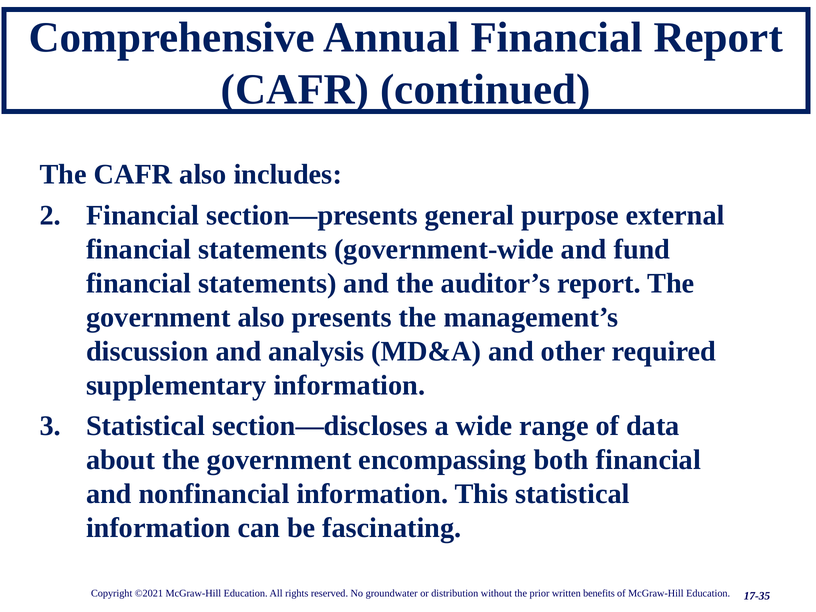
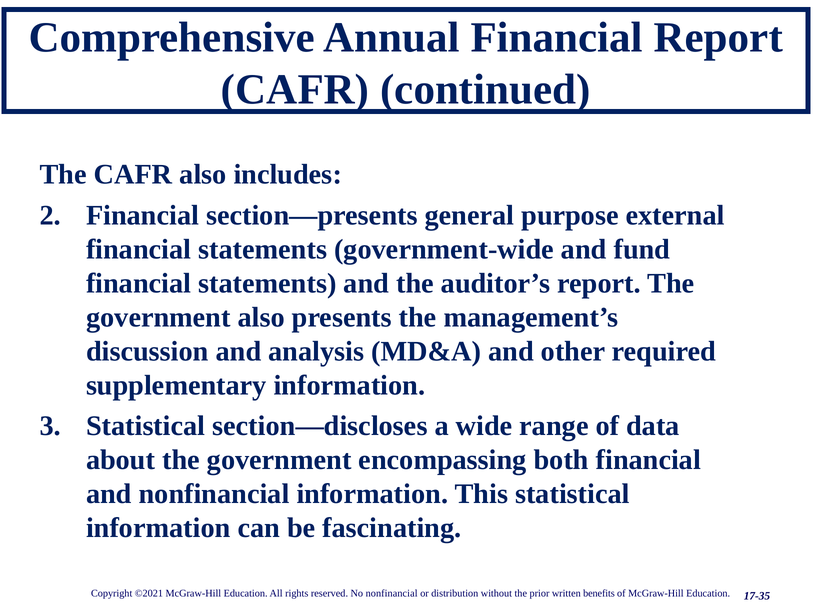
No groundwater: groundwater -> nonfinancial
